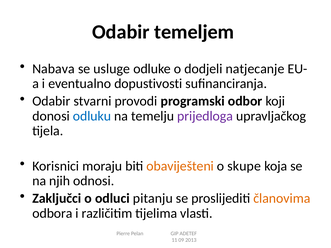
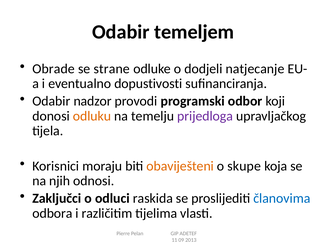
Nabava: Nabava -> Obrade
usluge: usluge -> strane
stvarni: stvarni -> nadzor
odluku colour: blue -> orange
pitanju: pitanju -> raskida
članovima colour: orange -> blue
